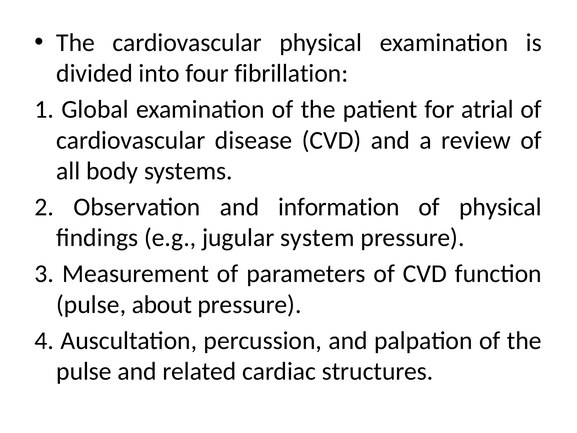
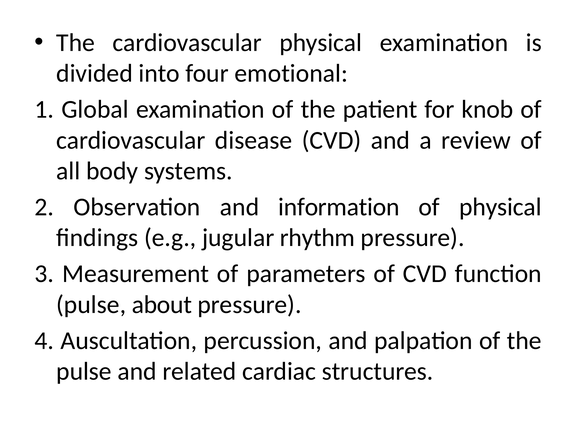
fibrillation: fibrillation -> emotional
atrial: atrial -> knob
system: system -> rhythm
